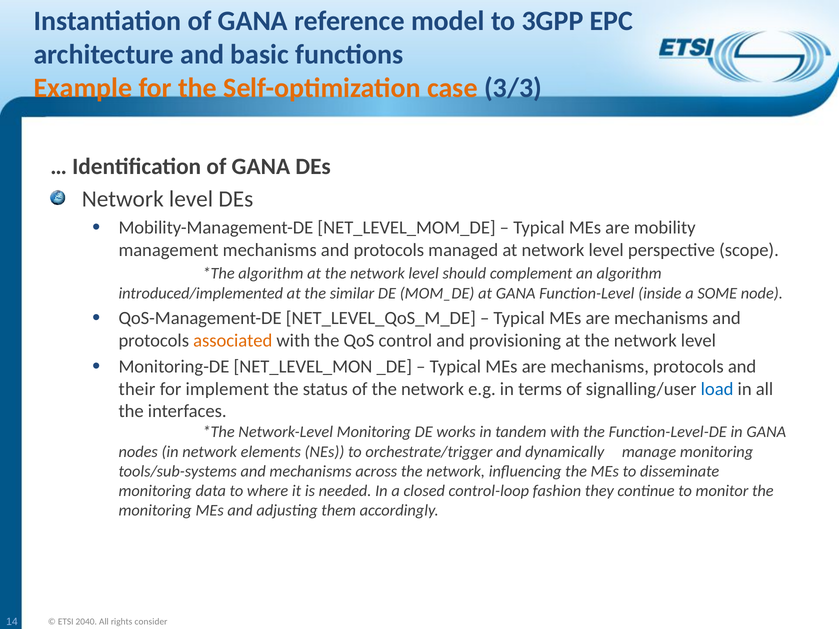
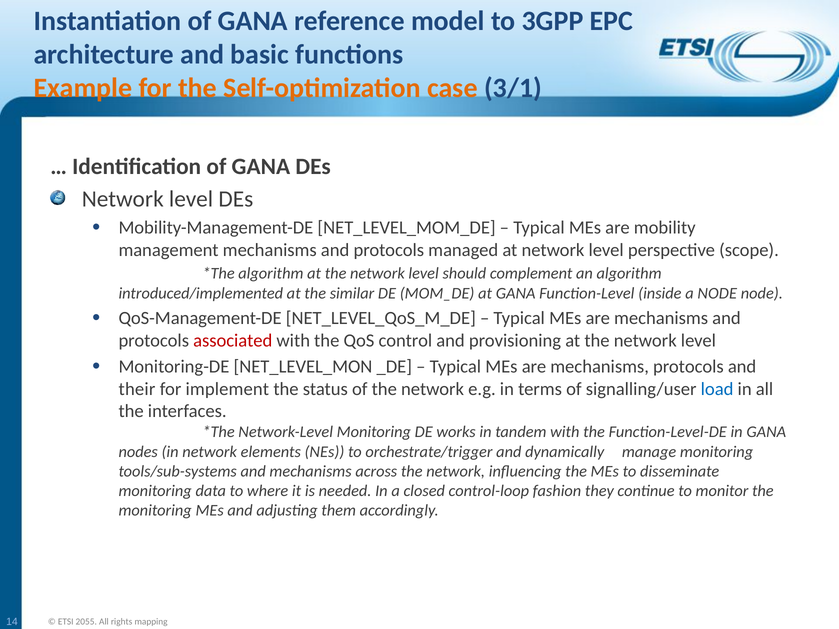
3/3: 3/3 -> 3/1
a SOME: SOME -> NODE
associated colour: orange -> red
2040: 2040 -> 2055
consider: consider -> mapping
